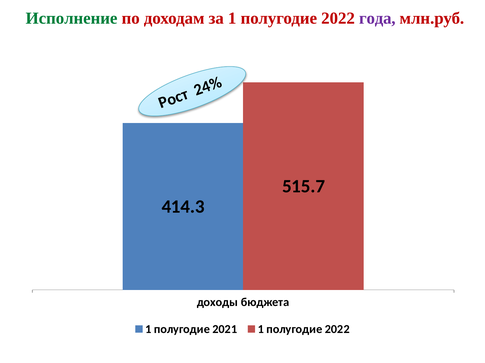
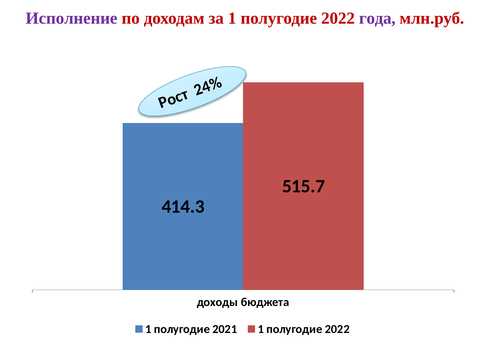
Исполнение colour: green -> purple
